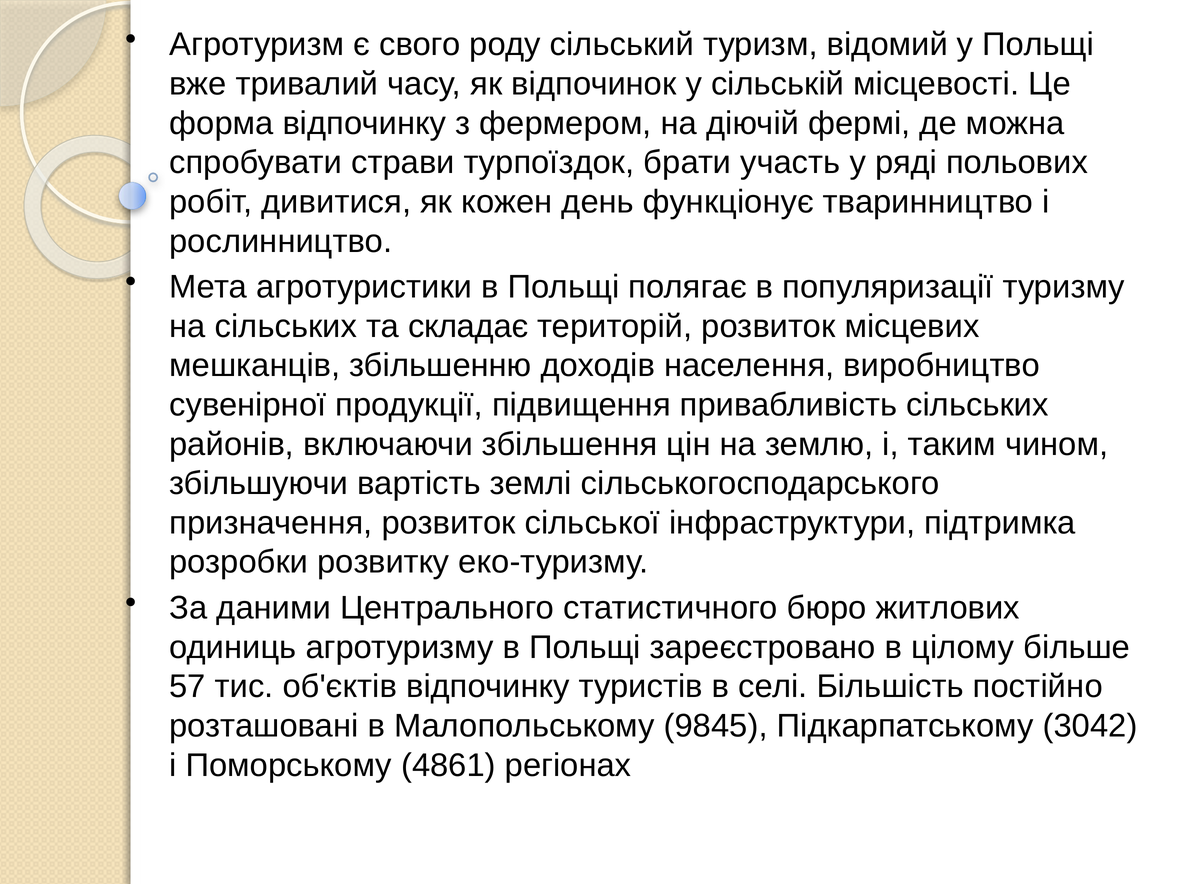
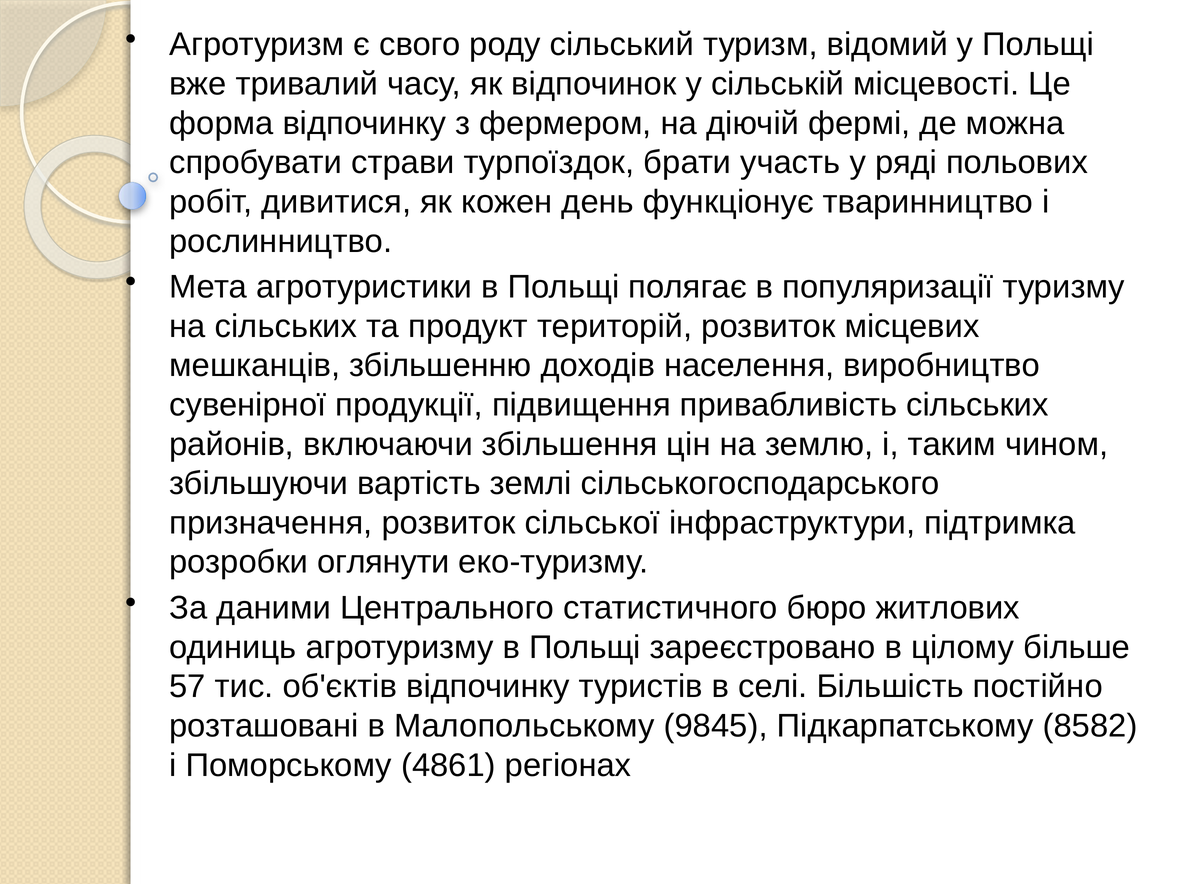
складає: складає -> продукт
розвитку: розвитку -> оглянути
3042: 3042 -> 8582
